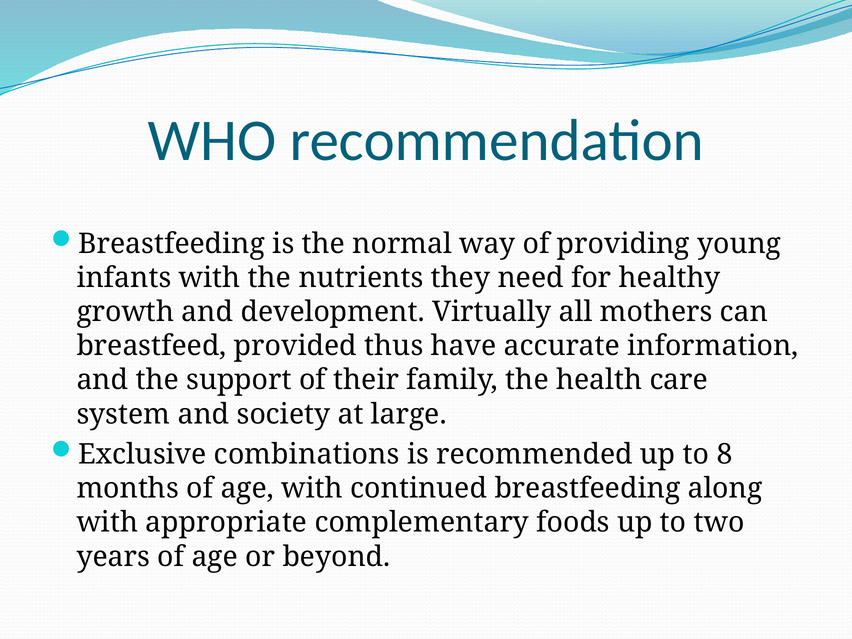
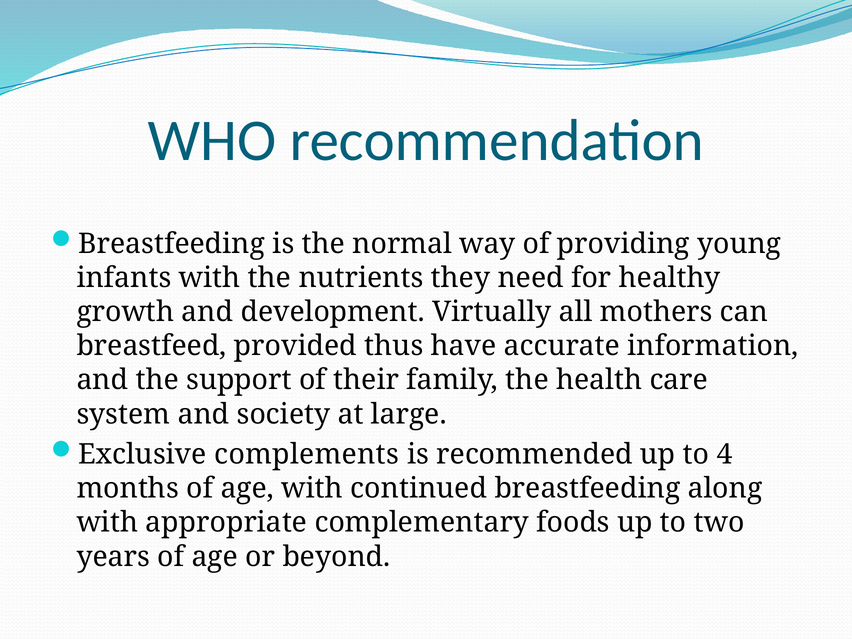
combinations: combinations -> complements
8: 8 -> 4
